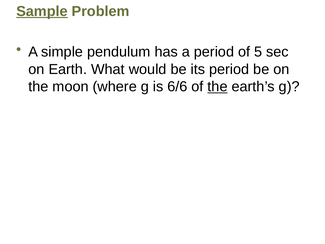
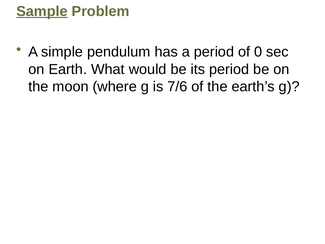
5: 5 -> 0
6/6: 6/6 -> 7/6
the at (218, 87) underline: present -> none
